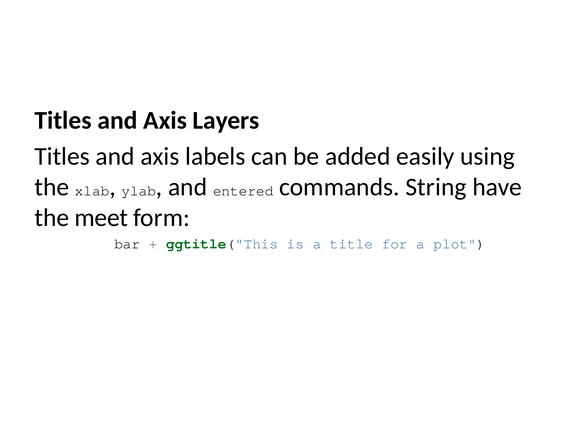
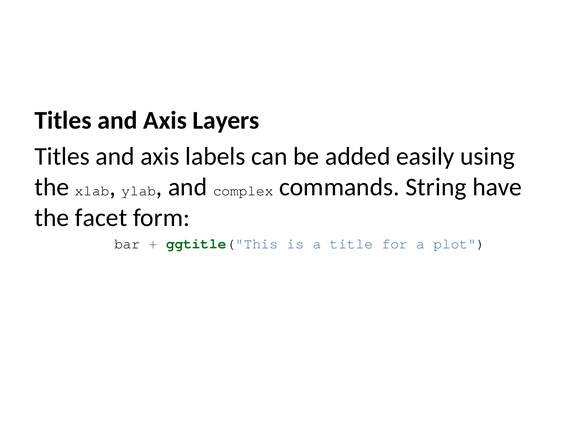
entered: entered -> complex
meet: meet -> facet
